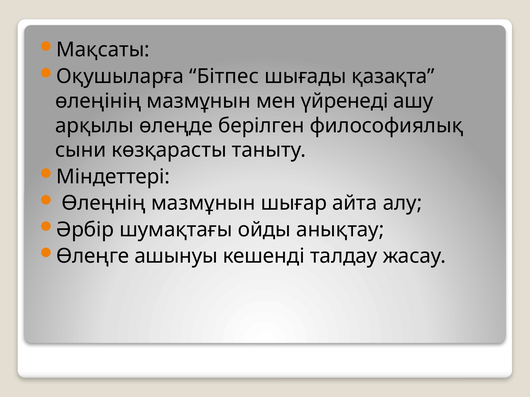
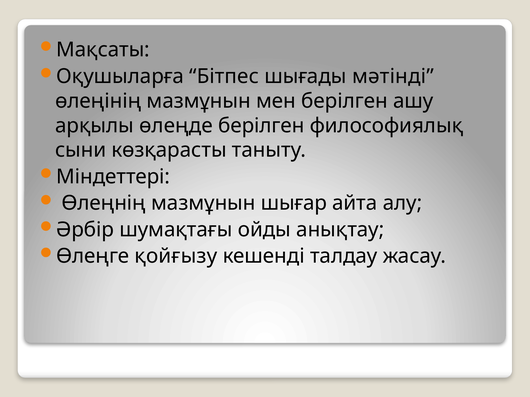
қазақта: қазақта -> мәтінді
мен үйренеді: үйренеді -> берілген
ашынуы: ашынуы -> қойғызу
